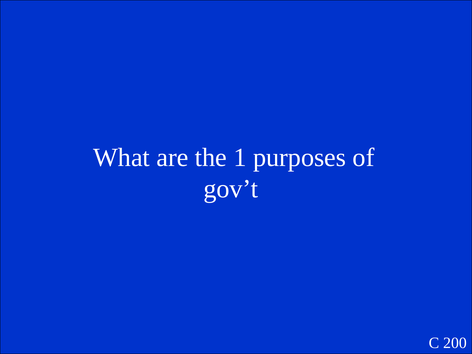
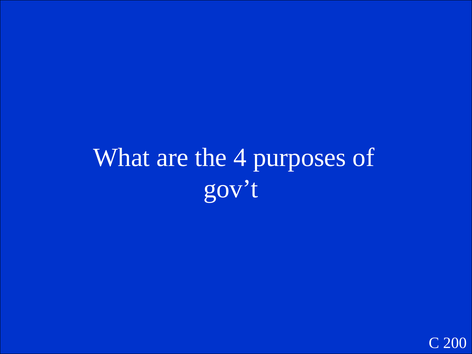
1: 1 -> 4
